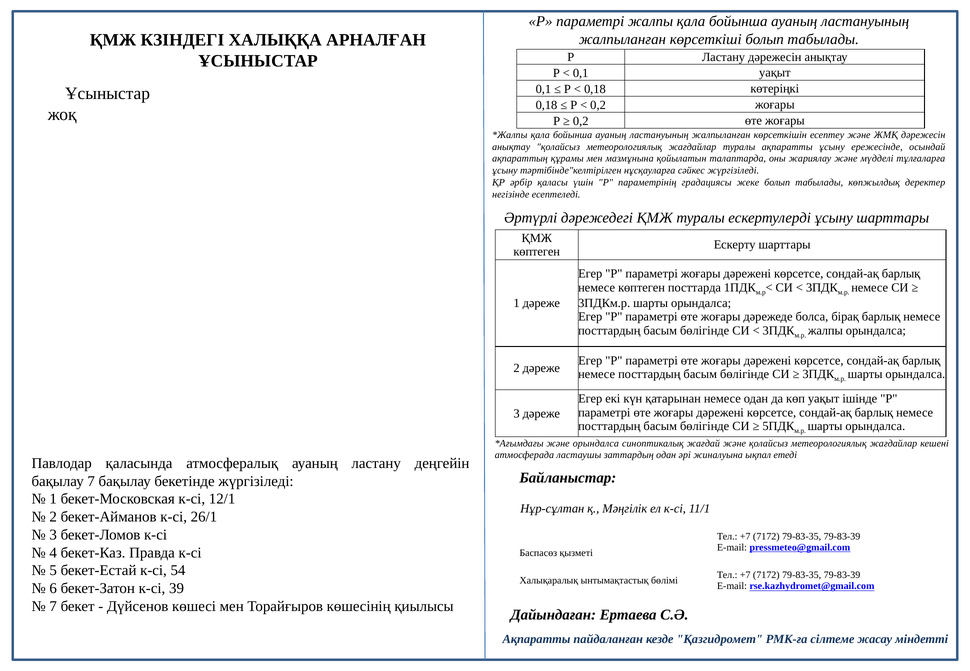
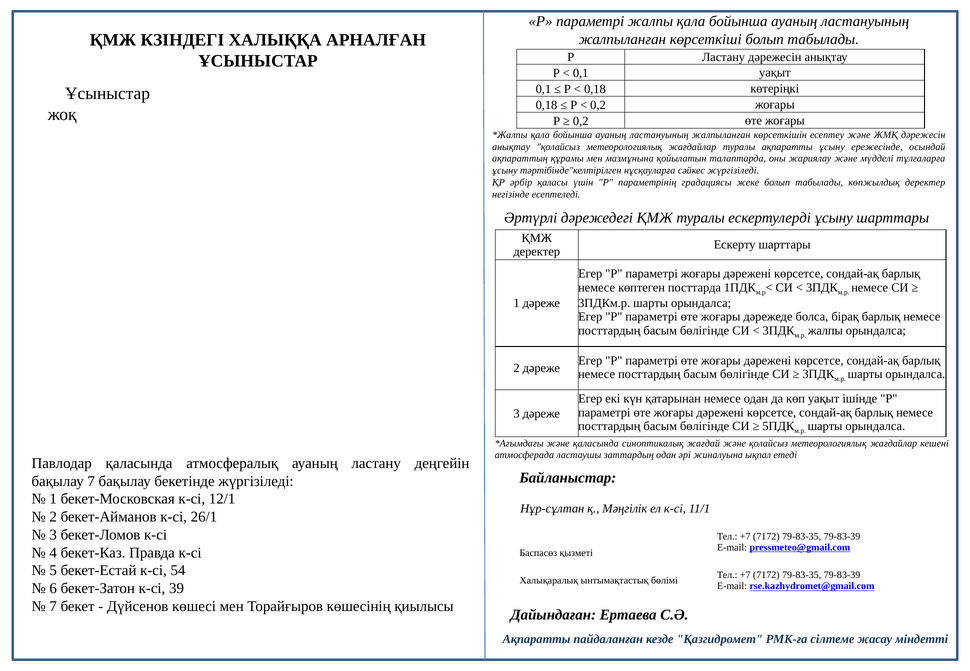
көптеген at (537, 252): көптеген -> деректер
және орындалса: орындалса -> қаласында
